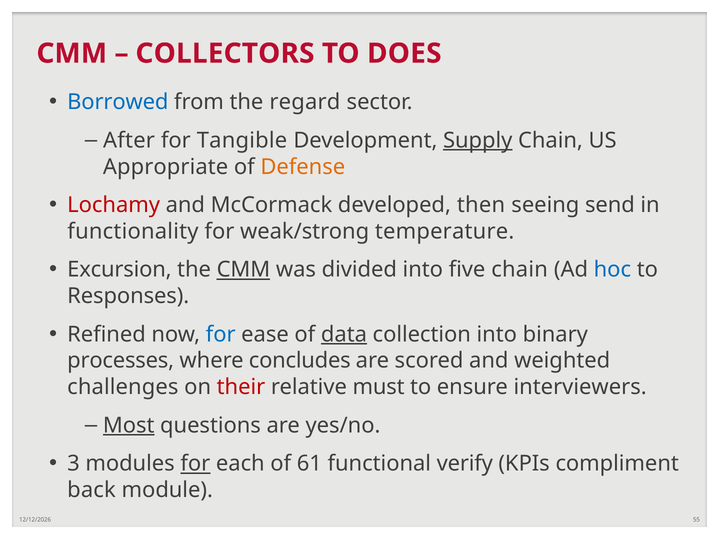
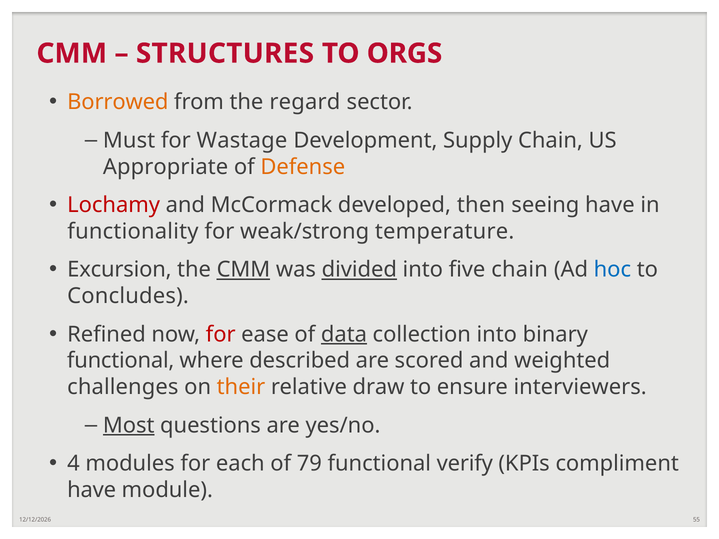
COLLECTORS: COLLECTORS -> STRUCTURES
DOES: DOES -> ORGS
Borrowed colour: blue -> orange
After: After -> Must
Tangible: Tangible -> Wastage
Supply underline: present -> none
seeing send: send -> have
divided underline: none -> present
Responses: Responses -> Concludes
for at (221, 335) colour: blue -> red
processes at (121, 361): processes -> functional
concludes: concludes -> described
their colour: red -> orange
must: must -> draw
3: 3 -> 4
for at (195, 464) underline: present -> none
61: 61 -> 79
back at (91, 490): back -> have
